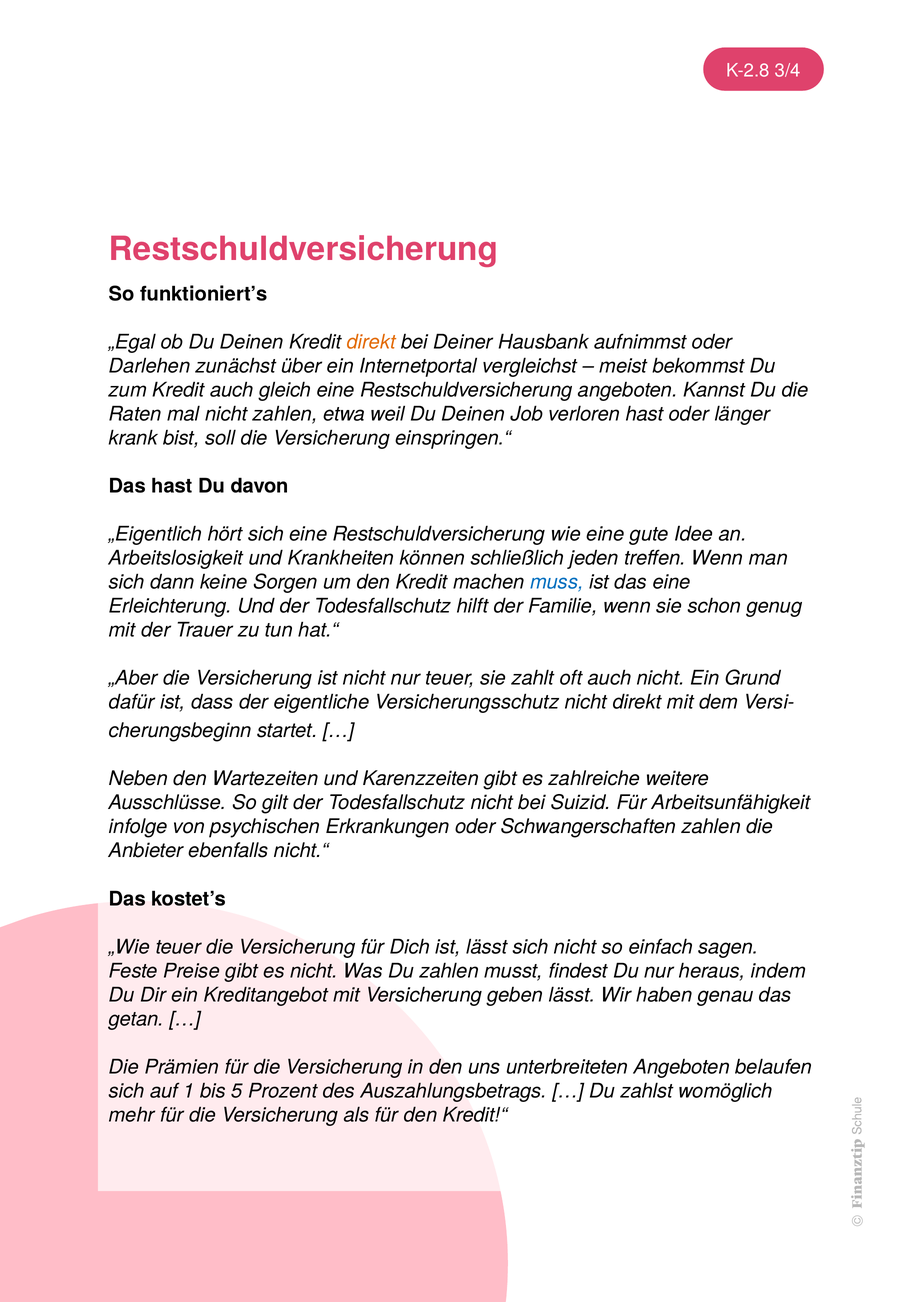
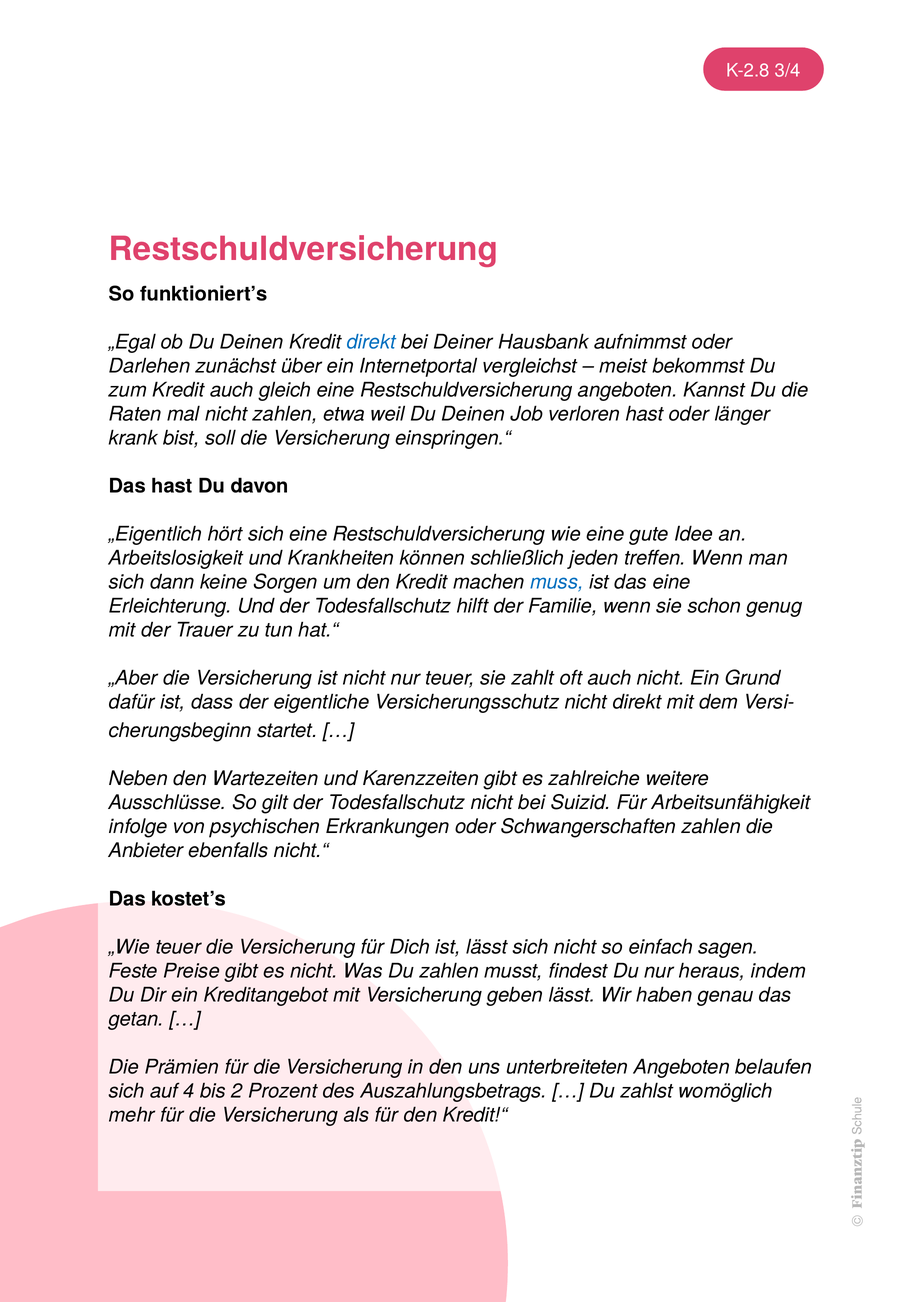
direkt at (371, 342) colour: orange -> blue
1: 1 -> 4
5: 5 -> 2
